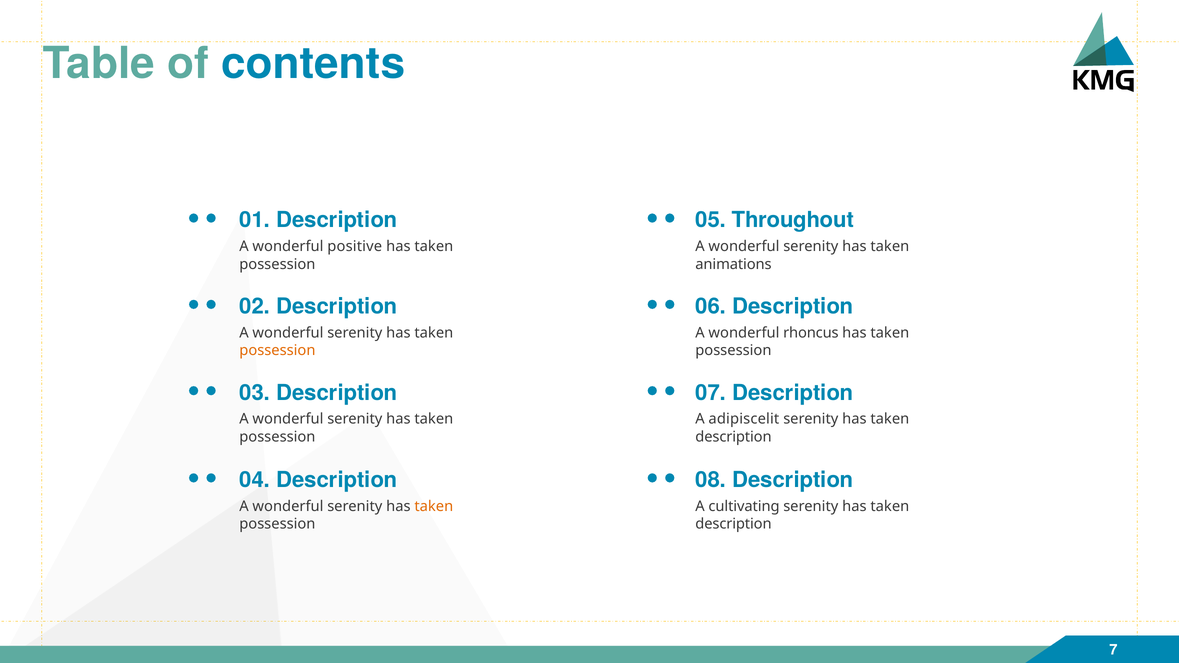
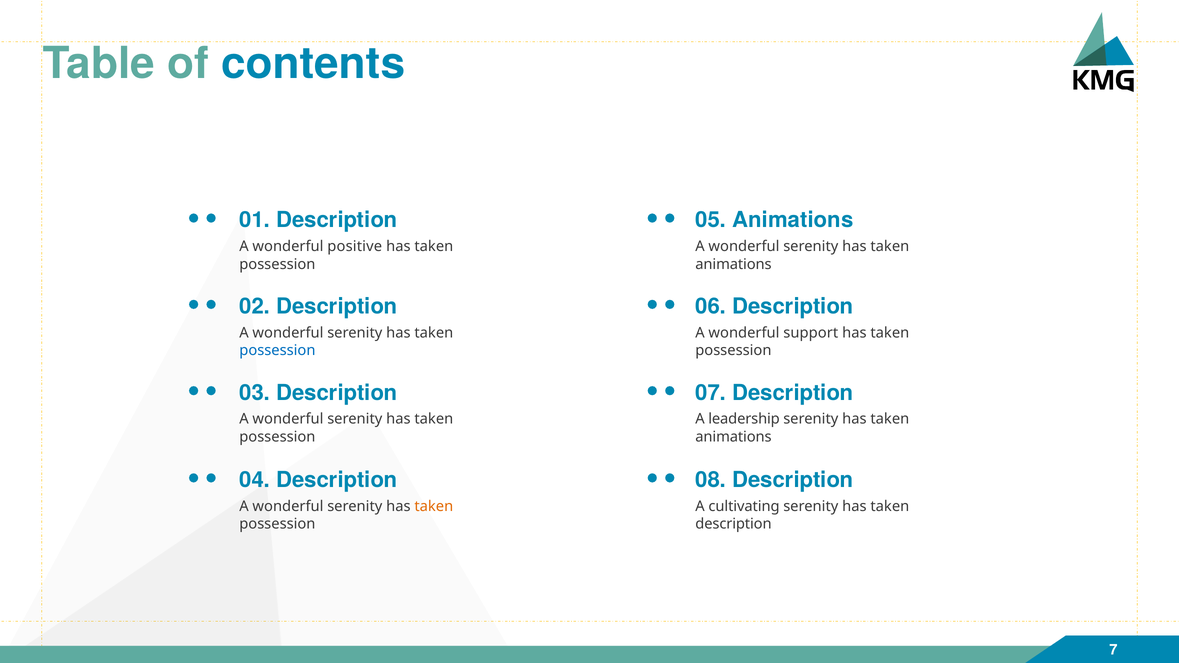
05 Throughout: Throughout -> Animations
rhoncus: rhoncus -> support
possession at (277, 351) colour: orange -> blue
adipiscelit: adipiscelit -> leadership
description at (733, 437): description -> animations
